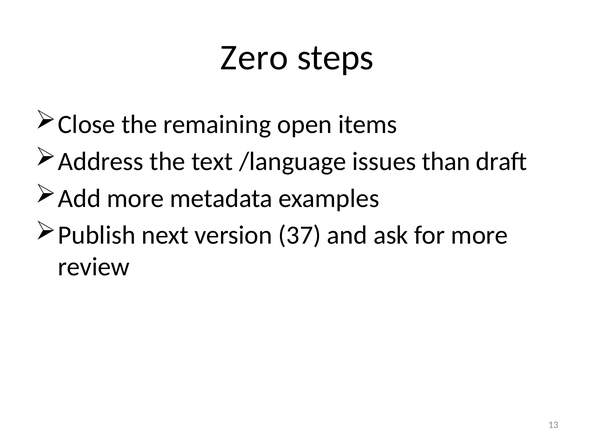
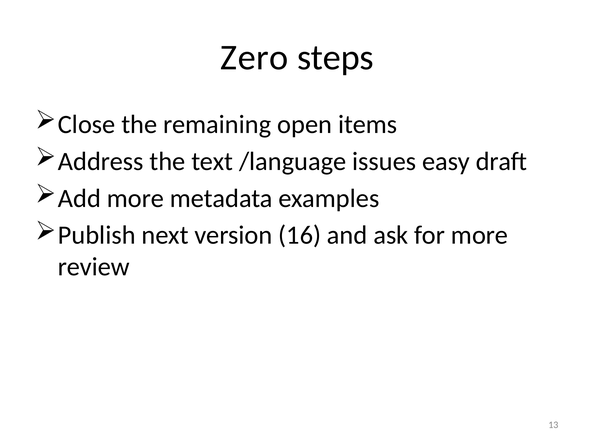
than: than -> easy
37: 37 -> 16
